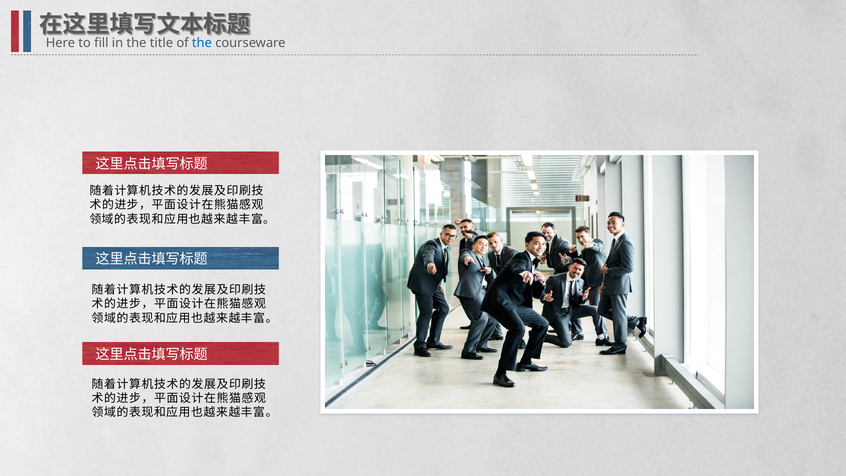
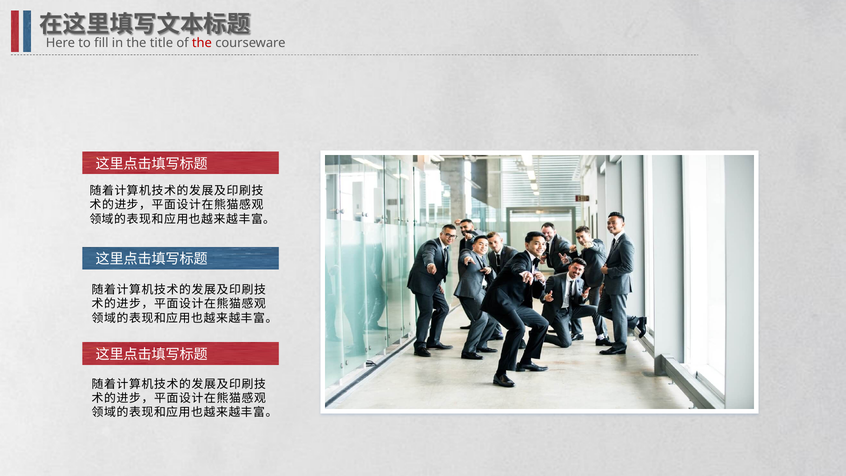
the at (202, 43) colour: blue -> red
